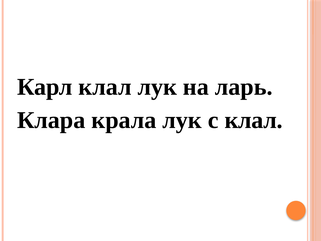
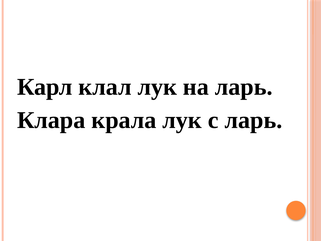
с клал: клал -> ларь
